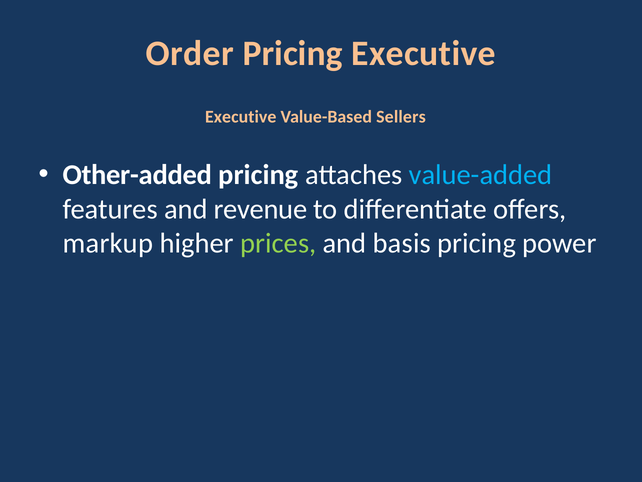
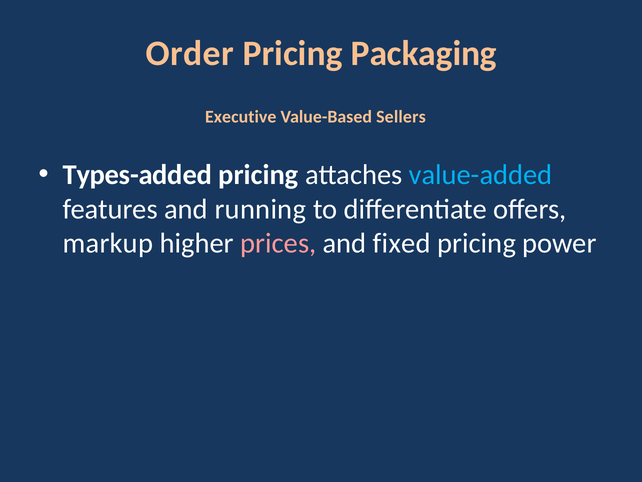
Pricing Executive: Executive -> Packaging
Other-added: Other-added -> Types-added
revenue: revenue -> running
prices colour: light green -> pink
basis: basis -> fixed
